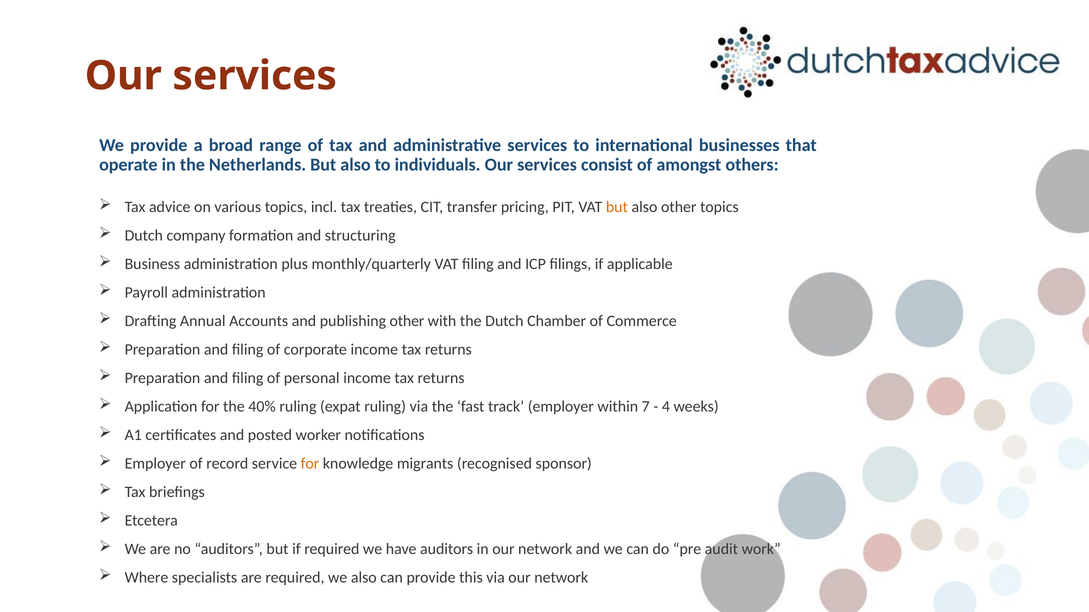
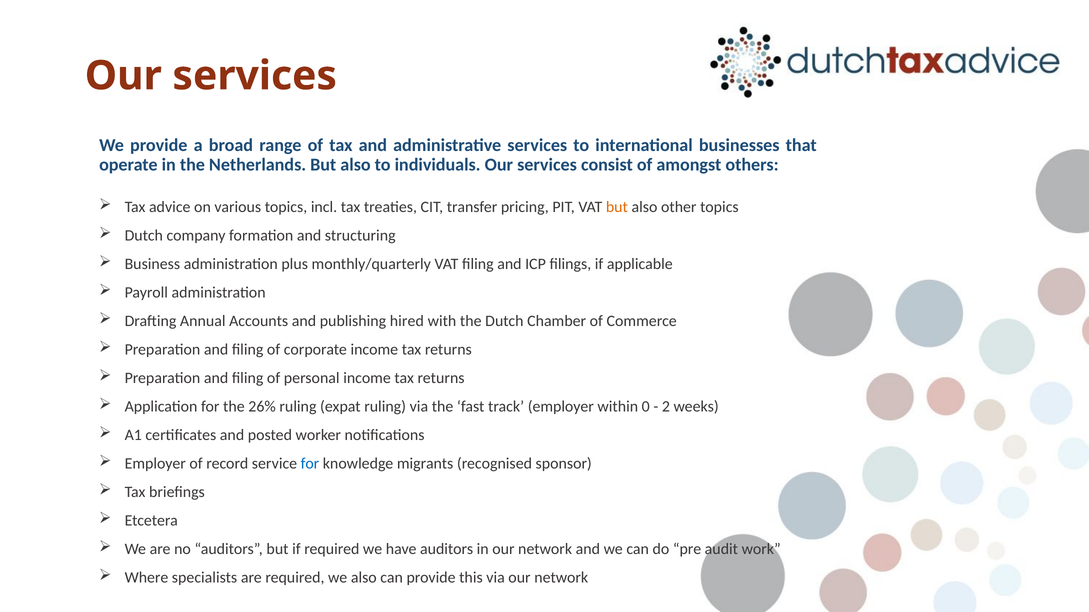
publishing other: other -> hired
40%: 40% -> 26%
7: 7 -> 0
4: 4 -> 2
for at (310, 464) colour: orange -> blue
